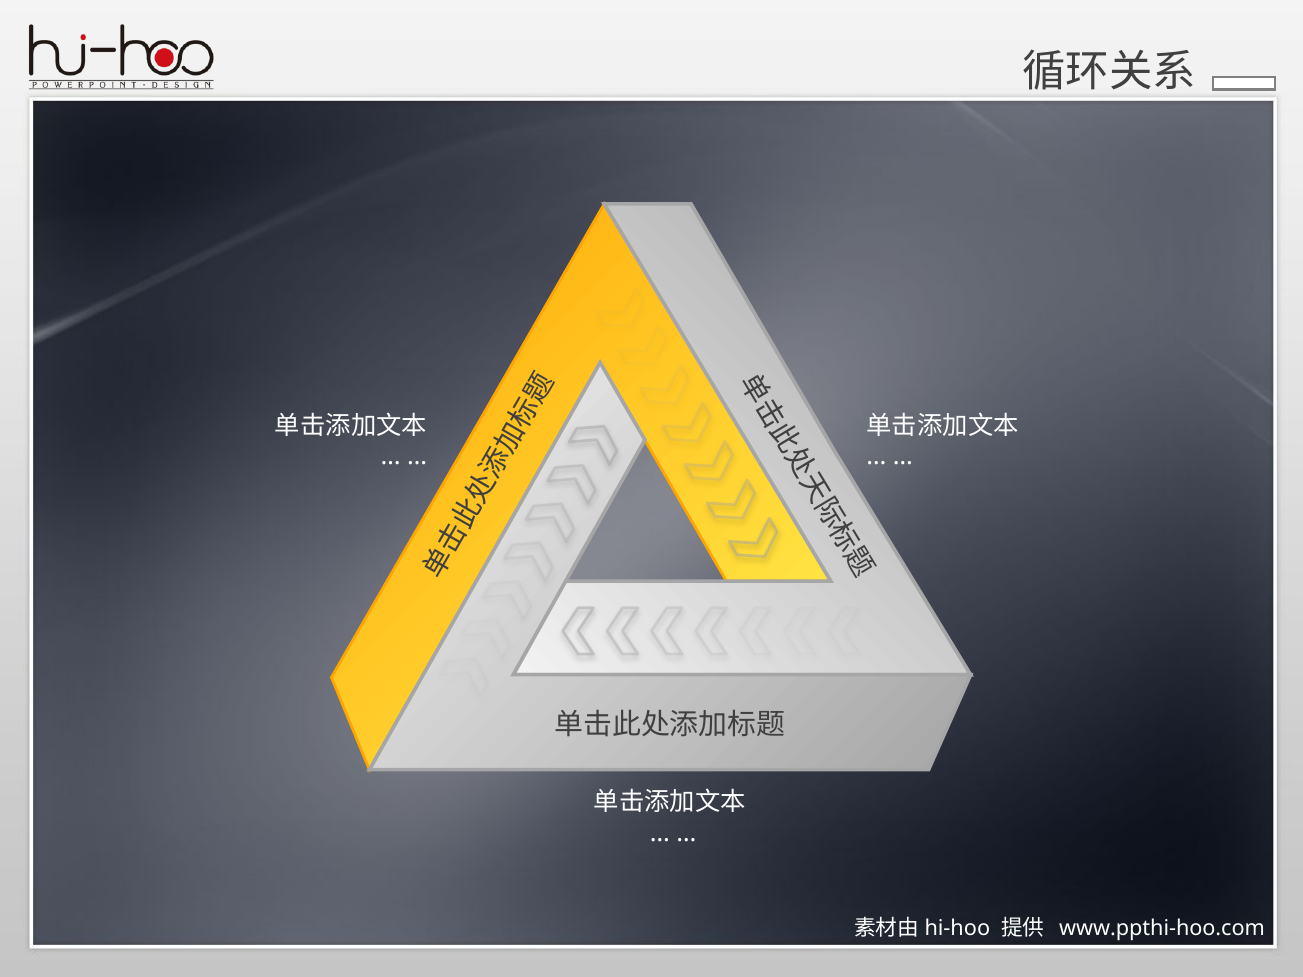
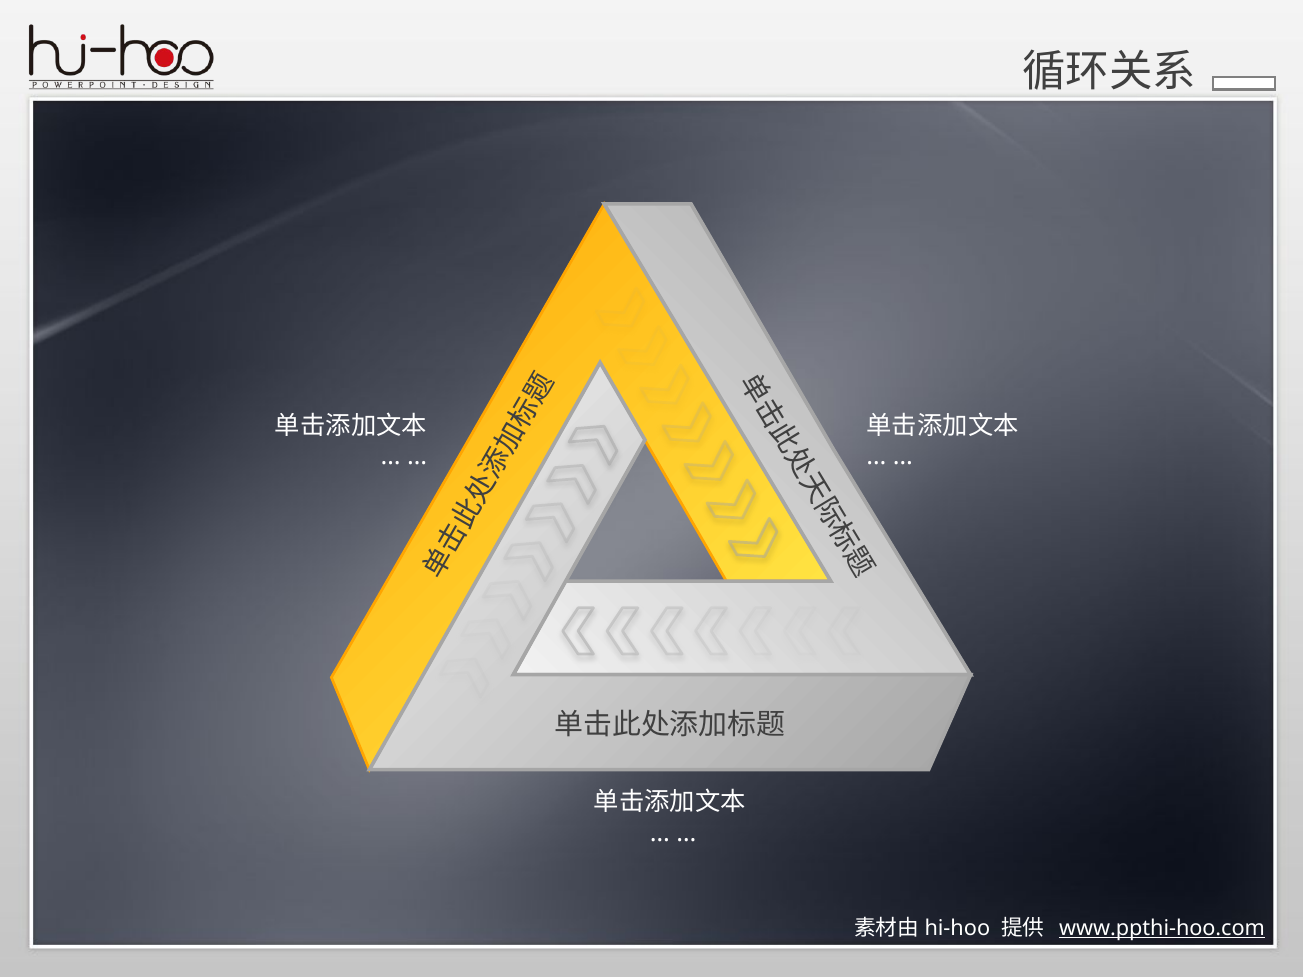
www.ppthi-hoo.com underline: none -> present
